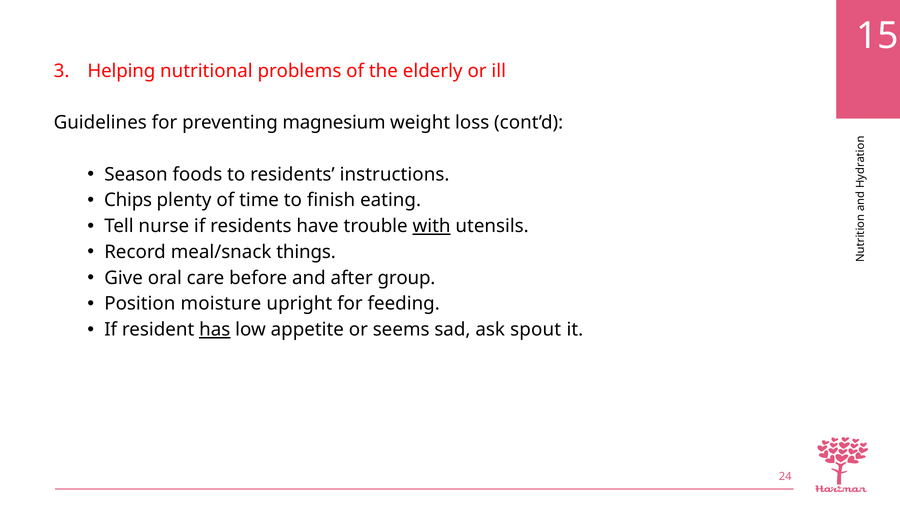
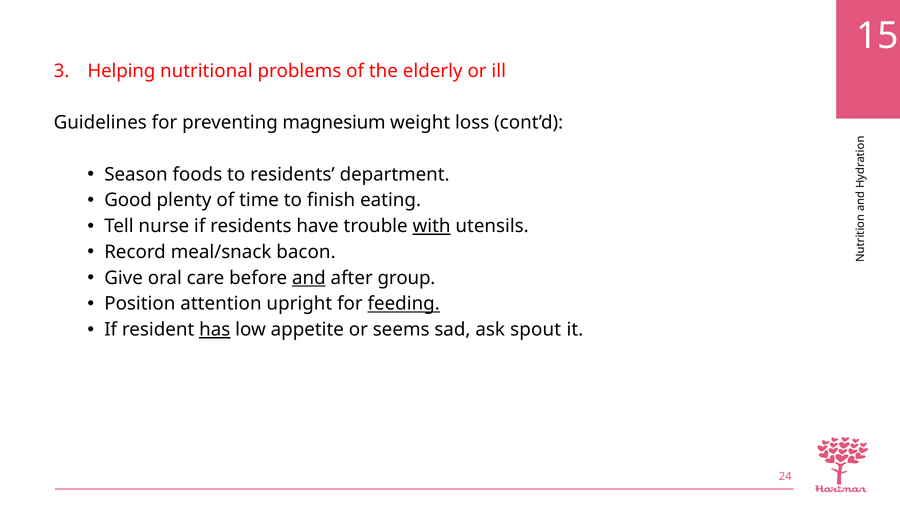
instructions: instructions -> department
Chips: Chips -> Good
things: things -> bacon
and underline: none -> present
moisture: moisture -> attention
feeding underline: none -> present
